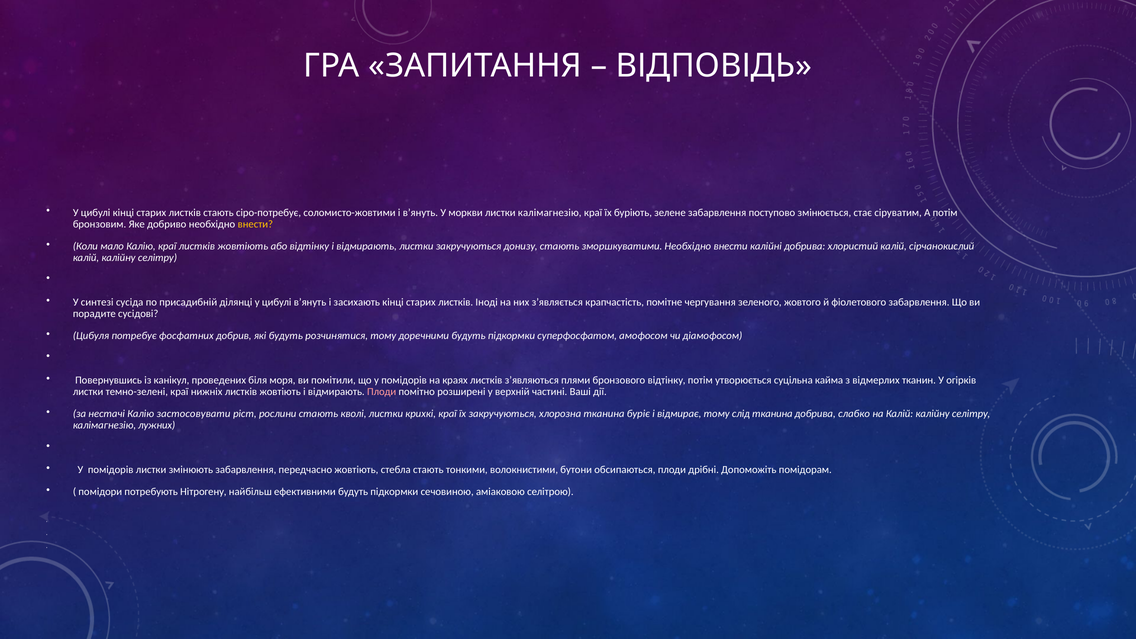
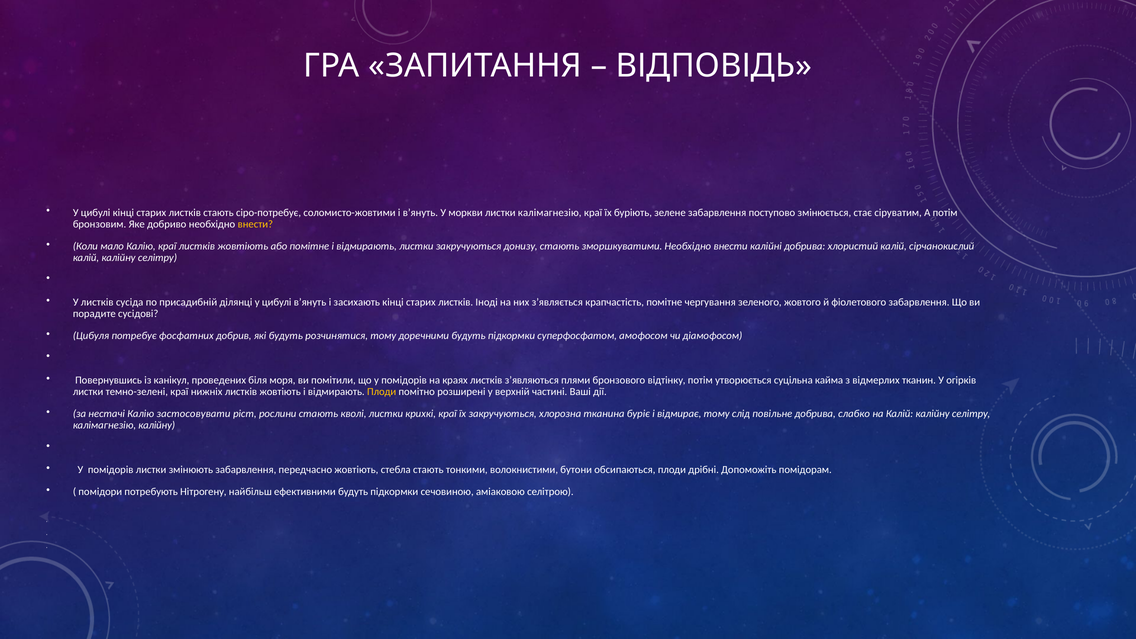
або відтінку: відтінку -> помітне
У синтезі: синтезі -> листків
Плоди at (382, 392) colour: pink -> yellow
слід тканина: тканина -> повільне
калімагнезію лужних: лужних -> калійну
